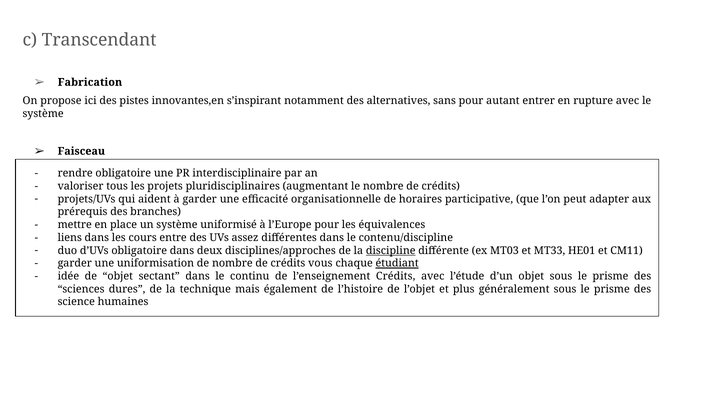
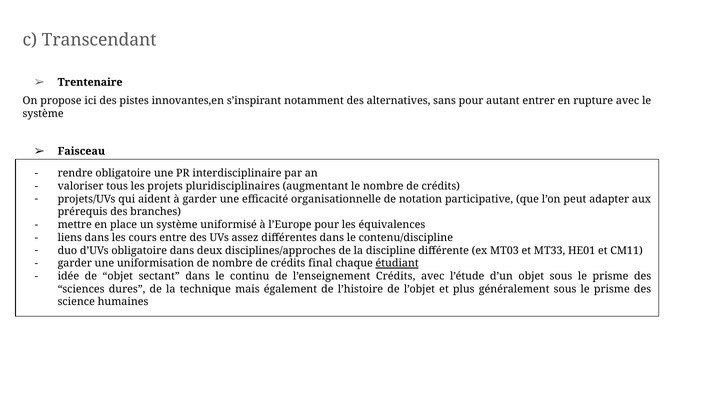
Fabrication: Fabrication -> Trentenaire
horaires: horaires -> notation
discipline underline: present -> none
vous: vous -> final
